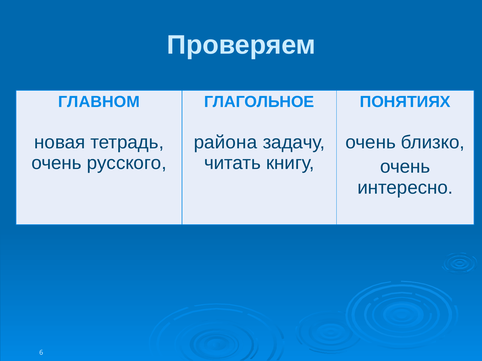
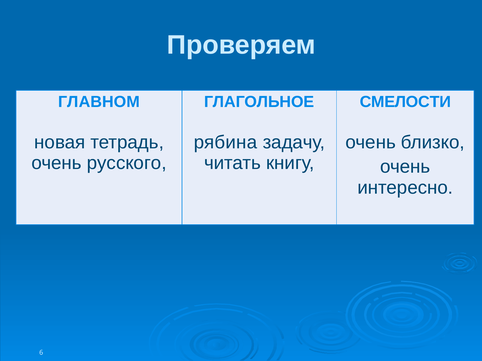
ПОНЯТИЯХ: ПОНЯТИЯХ -> СМЕЛОСТИ
района: района -> рябина
